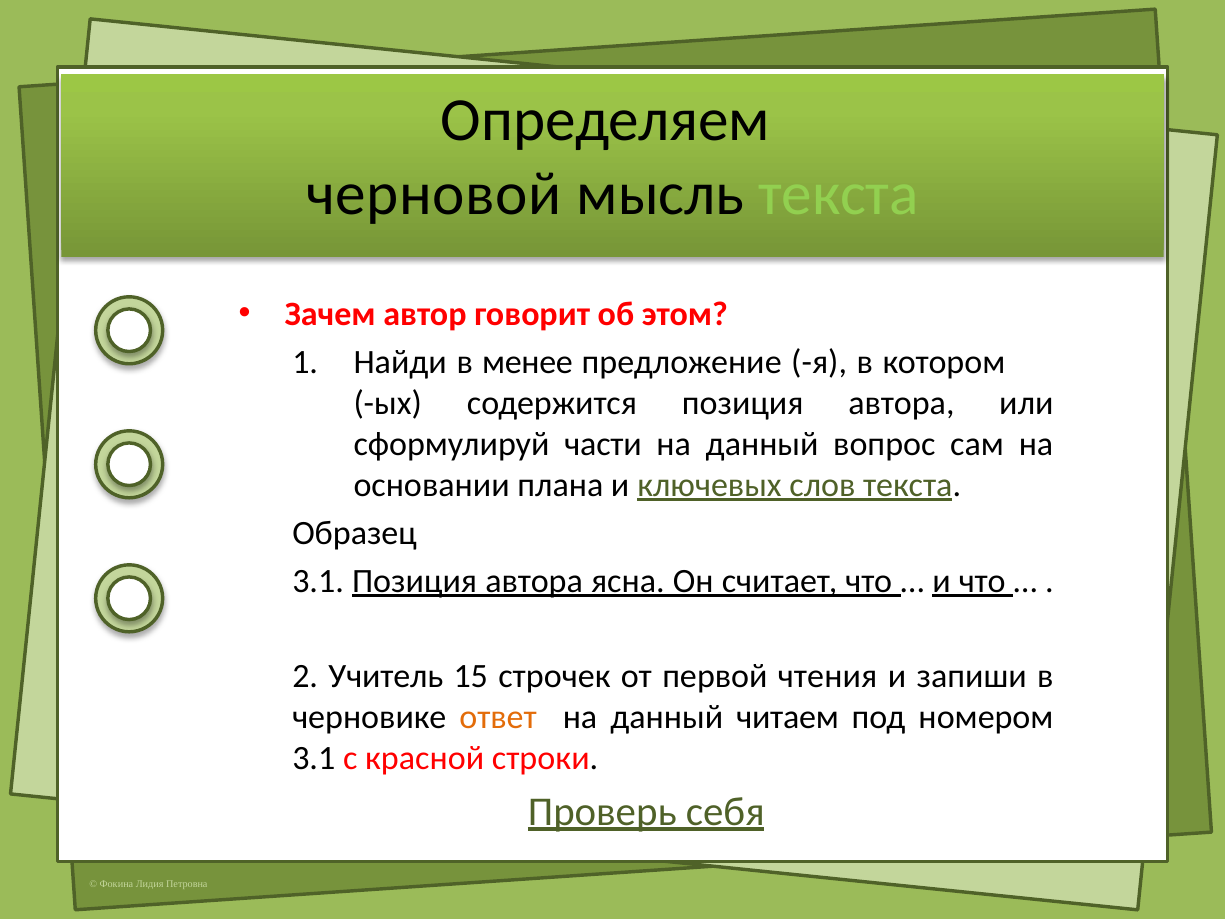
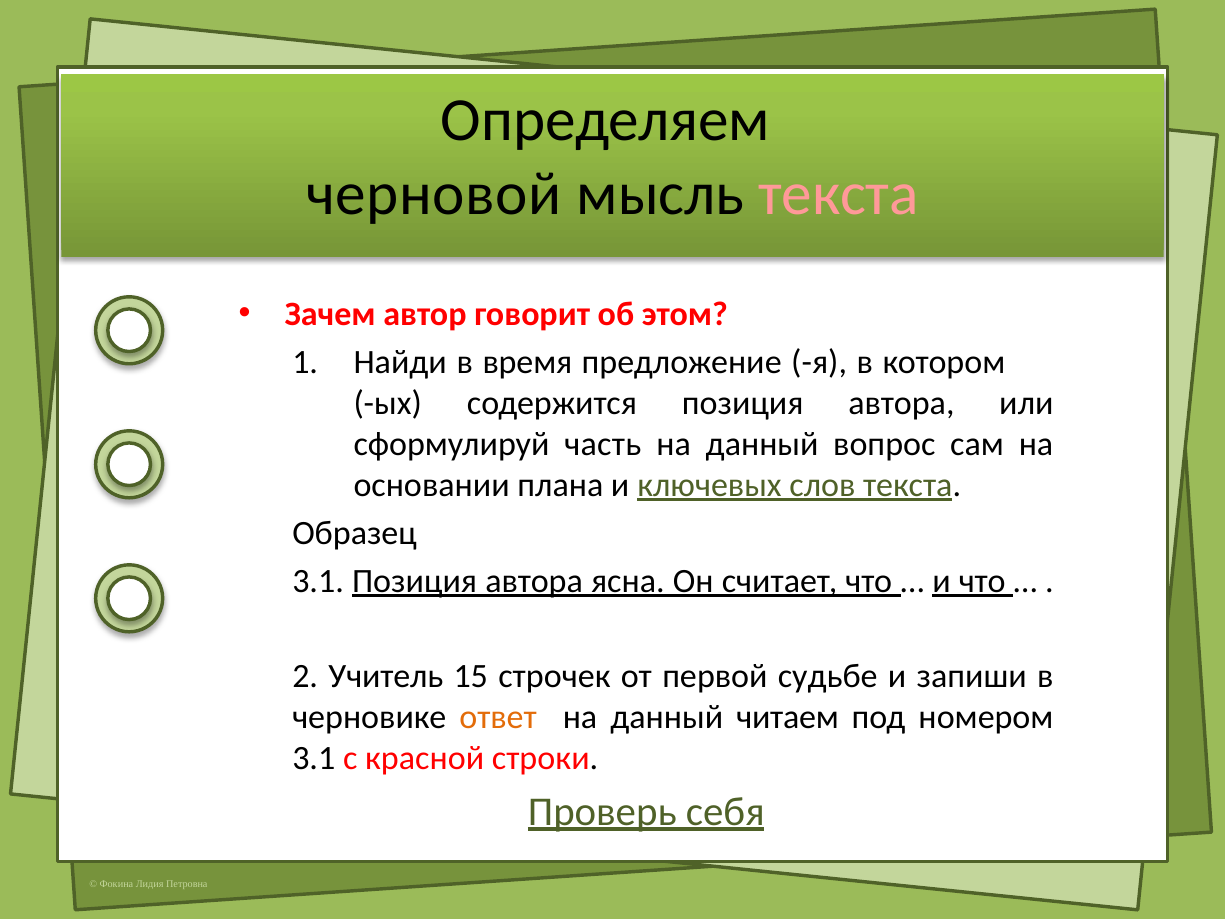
текста at (839, 194) colour: light green -> pink
менее: менее -> время
части: части -> часть
чтения: чтения -> судьбе
